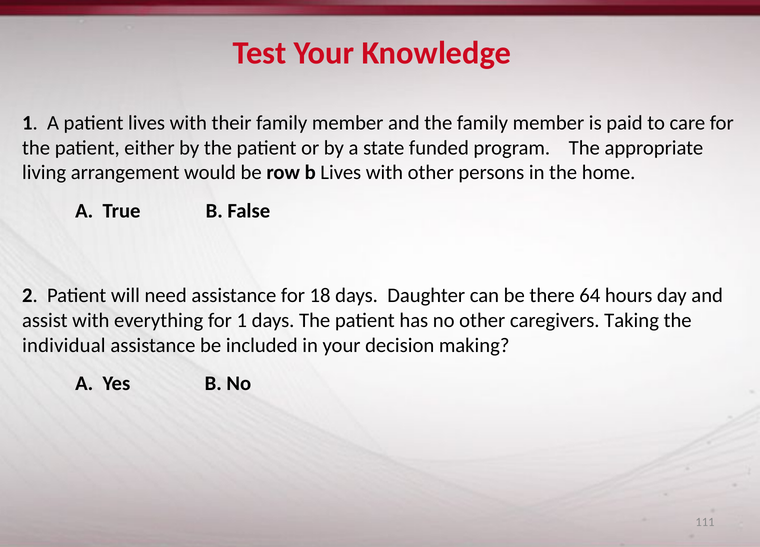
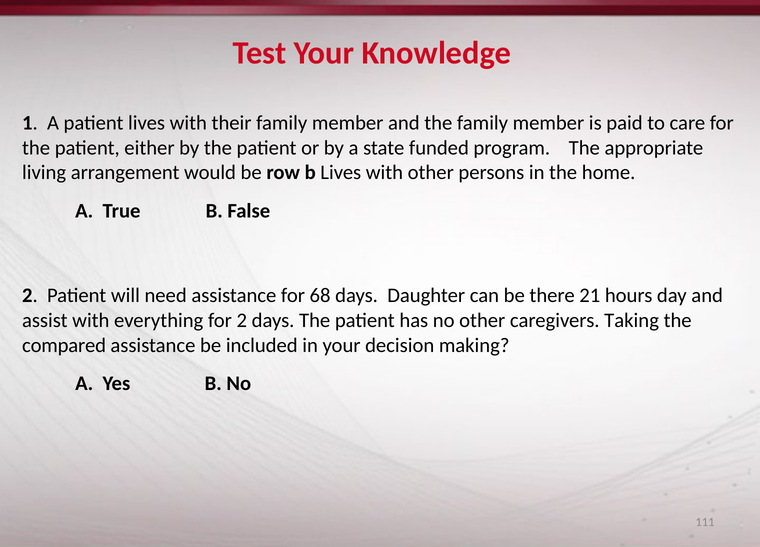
18: 18 -> 68
64: 64 -> 21
for 1: 1 -> 2
individual: individual -> compared
